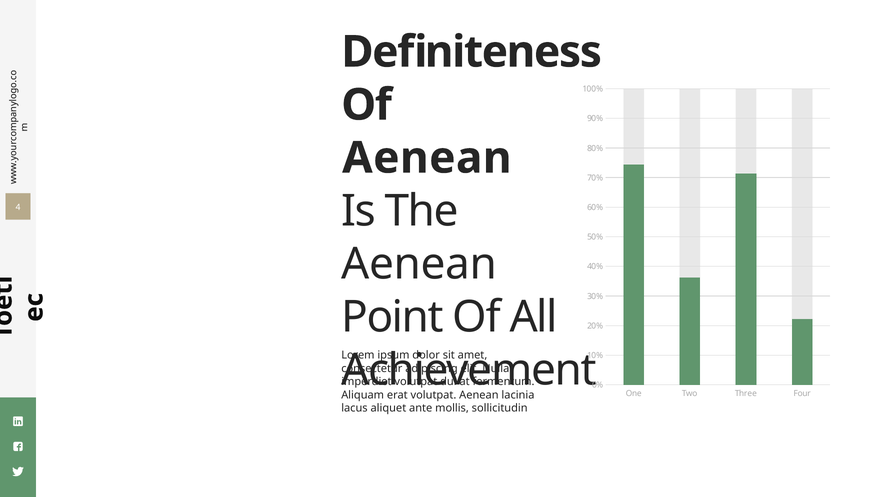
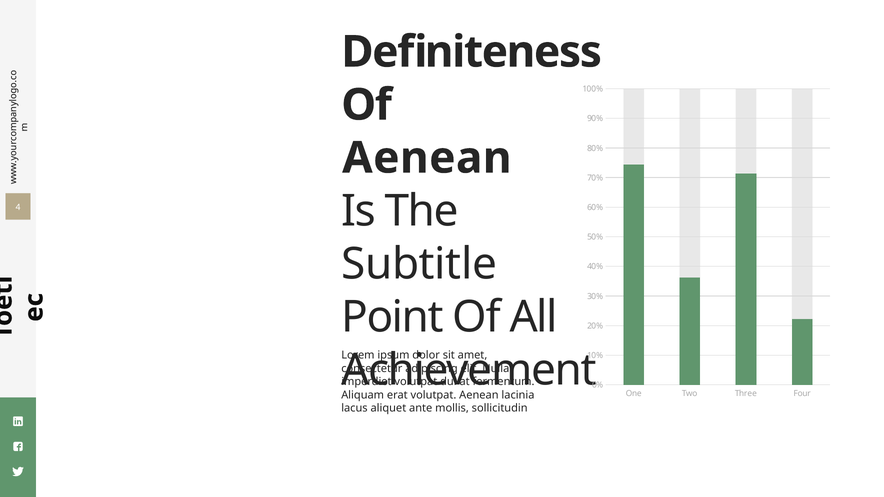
Aenean at (419, 264): Aenean -> Subtitle
